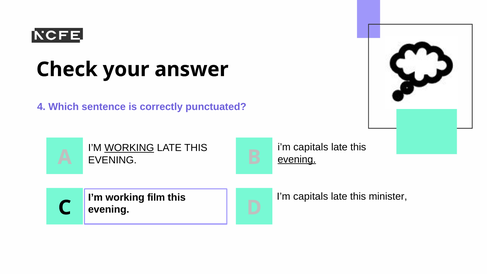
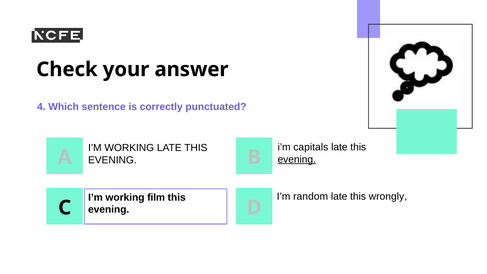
WORKING at (129, 148) underline: present -> none
capitals at (311, 197): capitals -> random
minister: minister -> wrongly
